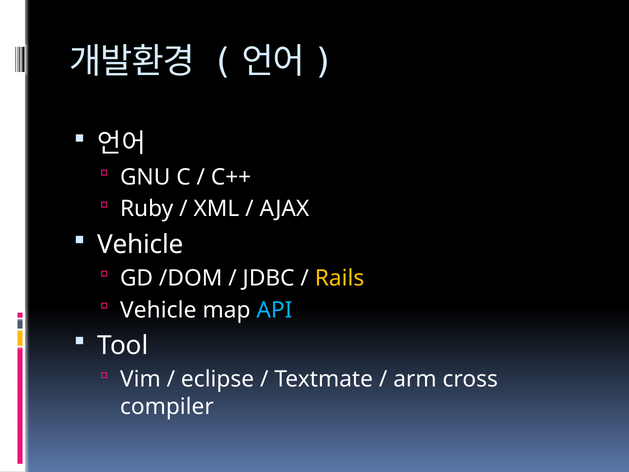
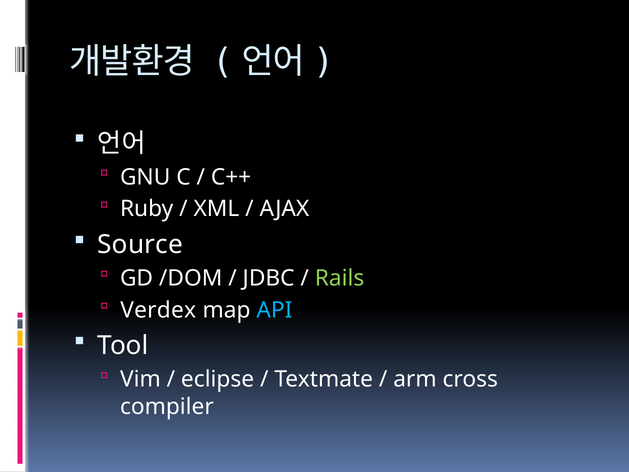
Vehicle at (140, 244): Vehicle -> Source
Rails colour: yellow -> light green
Vehicle at (158, 310): Vehicle -> Verdex
